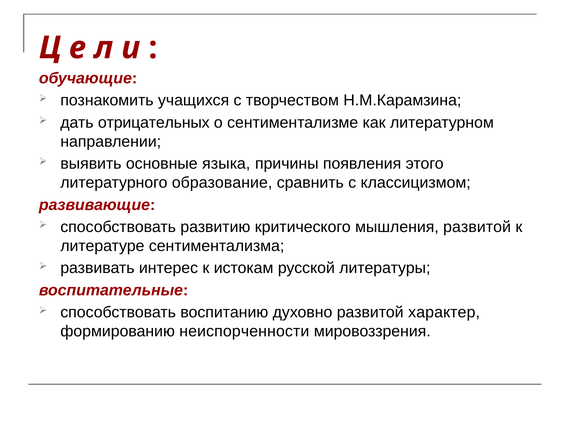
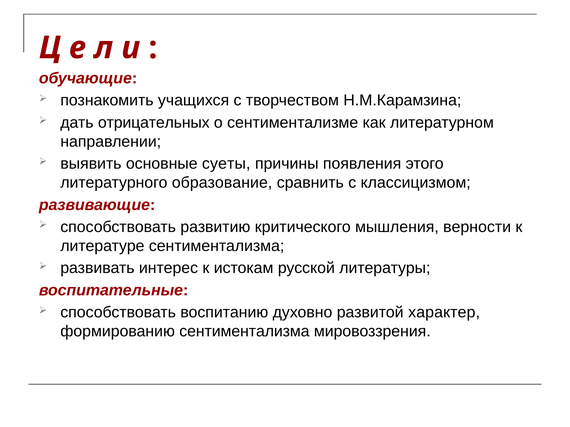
языка: языка -> суеты
мышления развитой: развитой -> верности
формированию неиспорченности: неиспорченности -> сентиментализма
